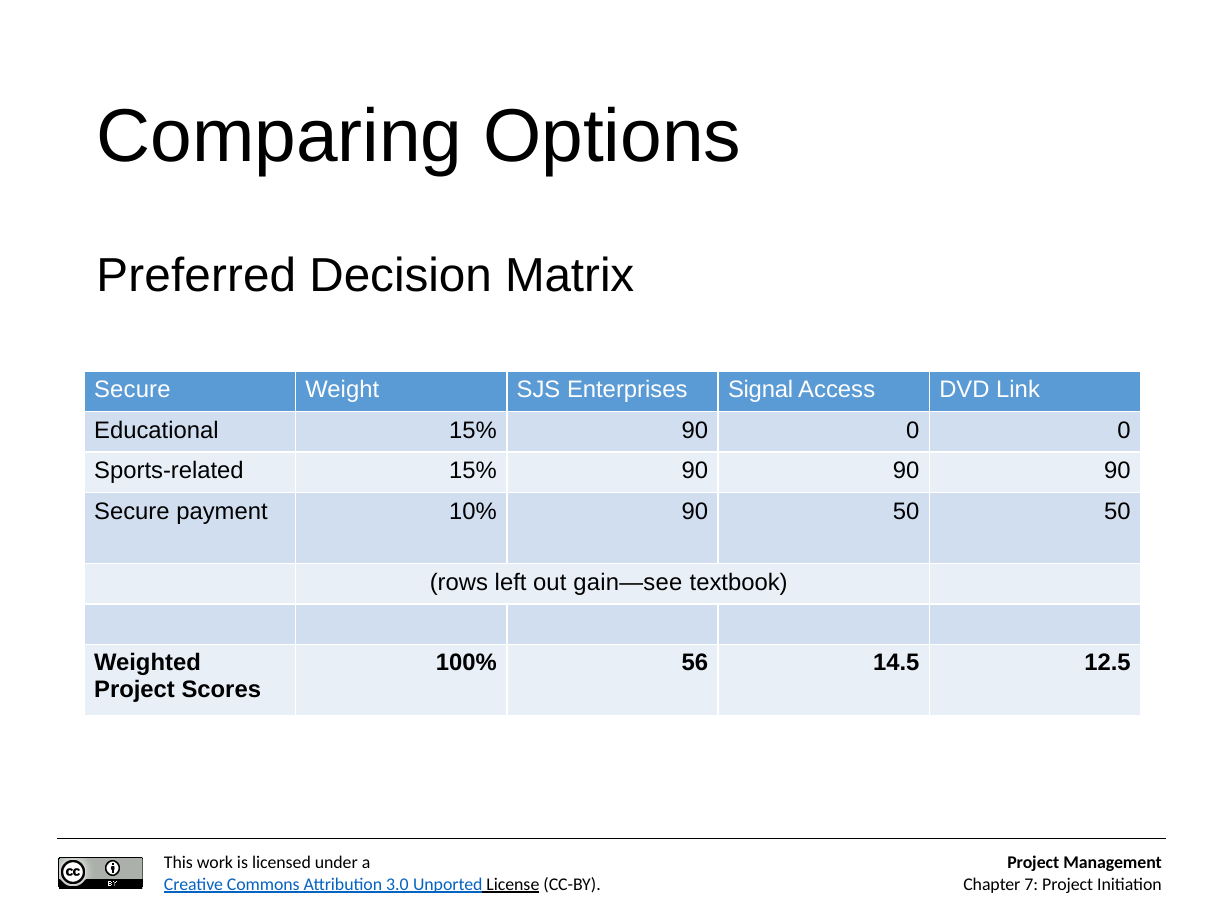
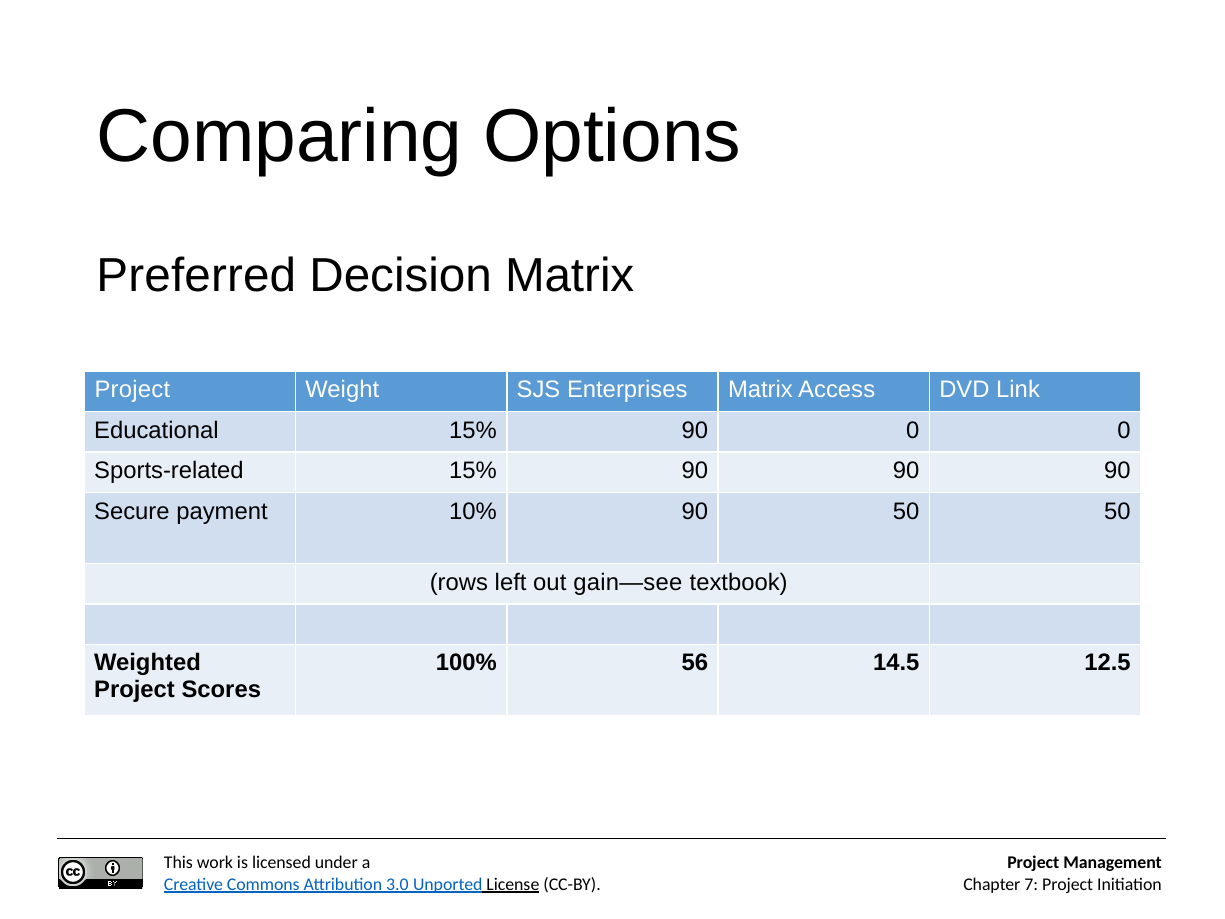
Secure at (132, 390): Secure -> Project
Enterprises Signal: Signal -> Matrix
